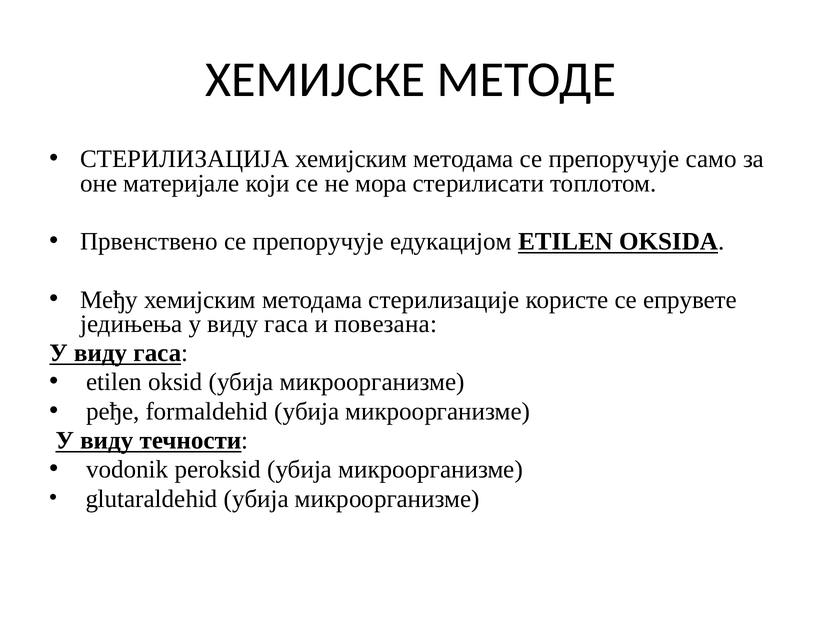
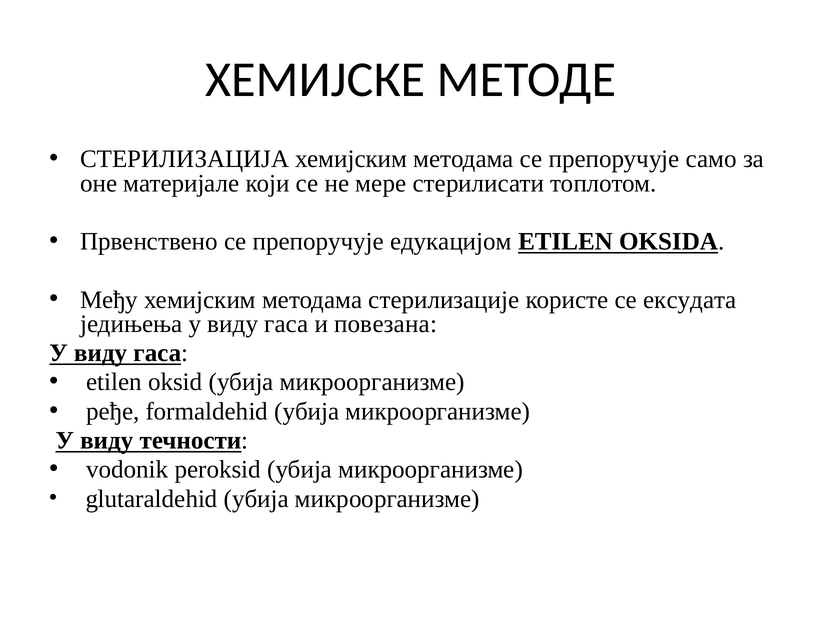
мора: мора -> мере
eпрувете: eпрувете -> ексудата
